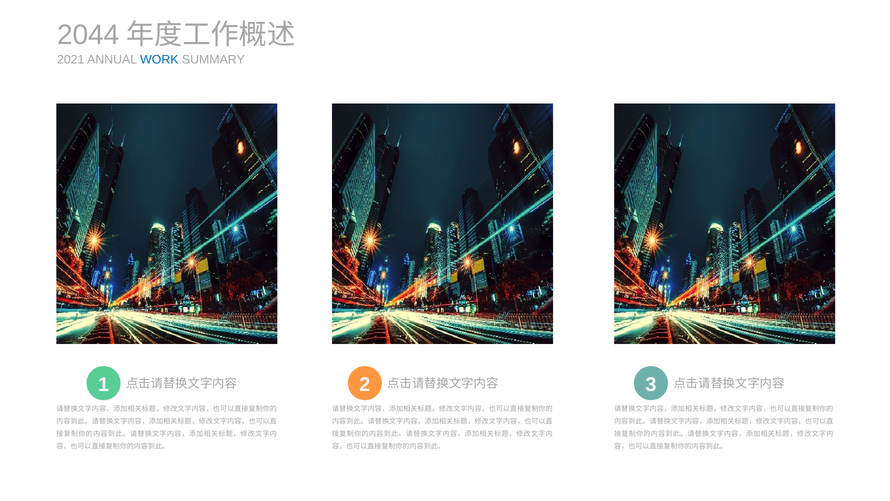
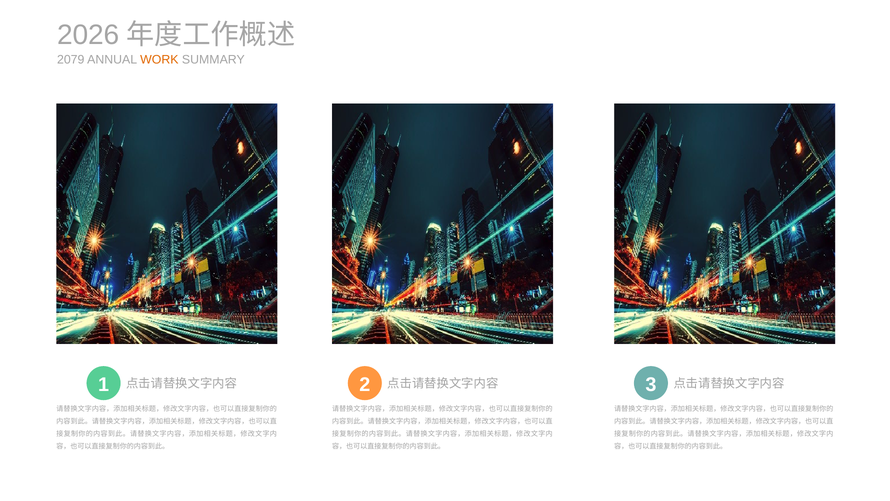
2044: 2044 -> 2026
2021: 2021 -> 2079
WORK colour: blue -> orange
